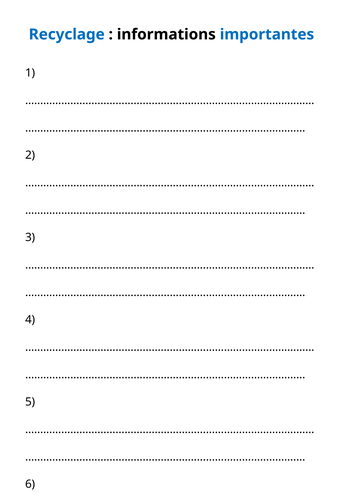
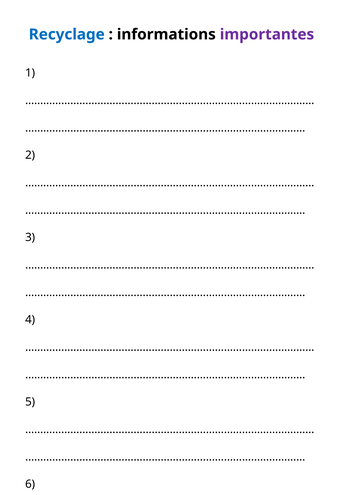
importantes at (267, 34) colour: blue -> purple
